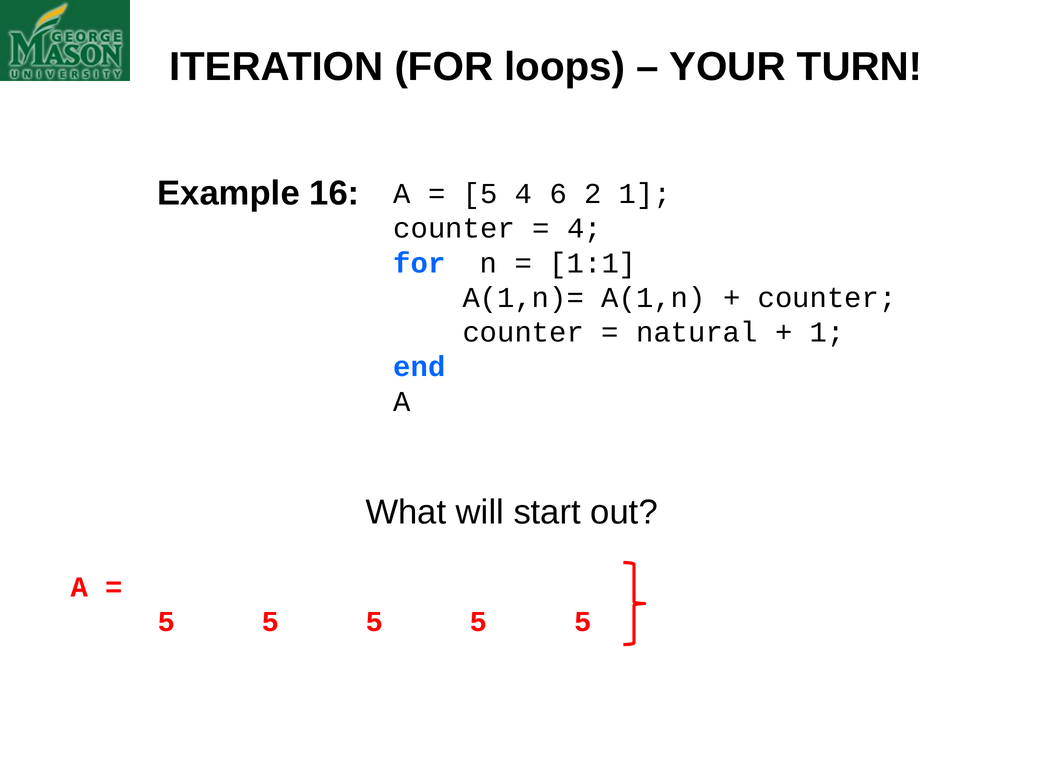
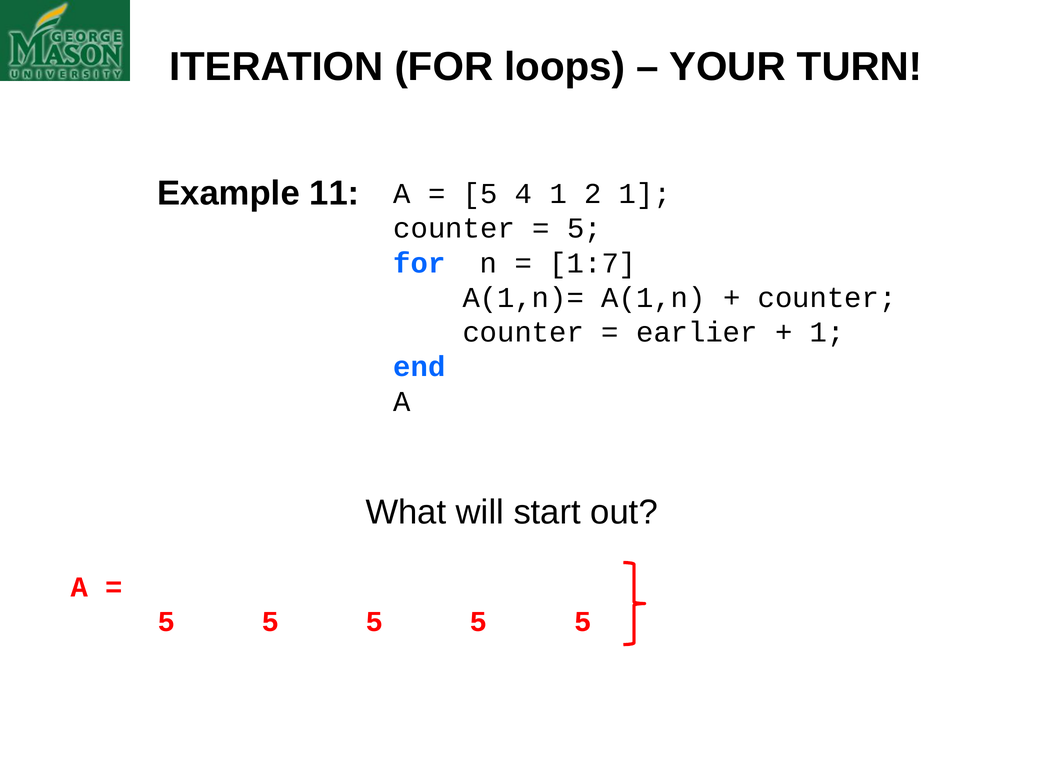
16: 16 -> 11
4 6: 6 -> 1
4 at (584, 228): 4 -> 5
1:1: 1:1 -> 1:7
natural: natural -> earlier
